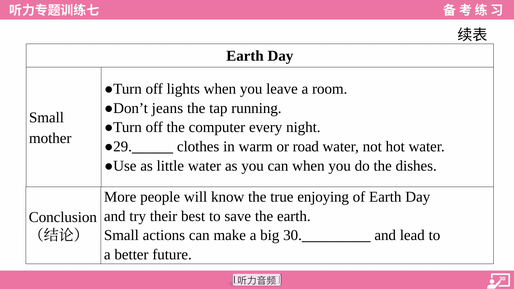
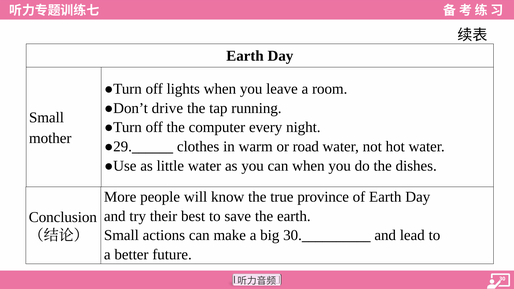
jeans: jeans -> drive
enjoying: enjoying -> province
